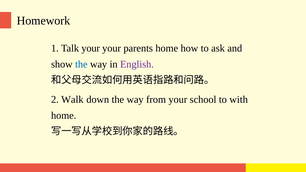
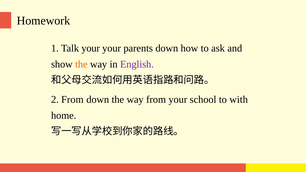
parents home: home -> down
the at (81, 64) colour: blue -> orange
2 Walk: Walk -> From
